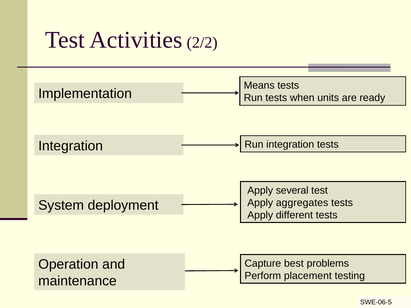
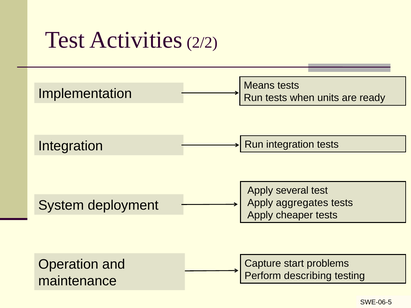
different: different -> cheaper
best: best -> start
placement: placement -> describing
